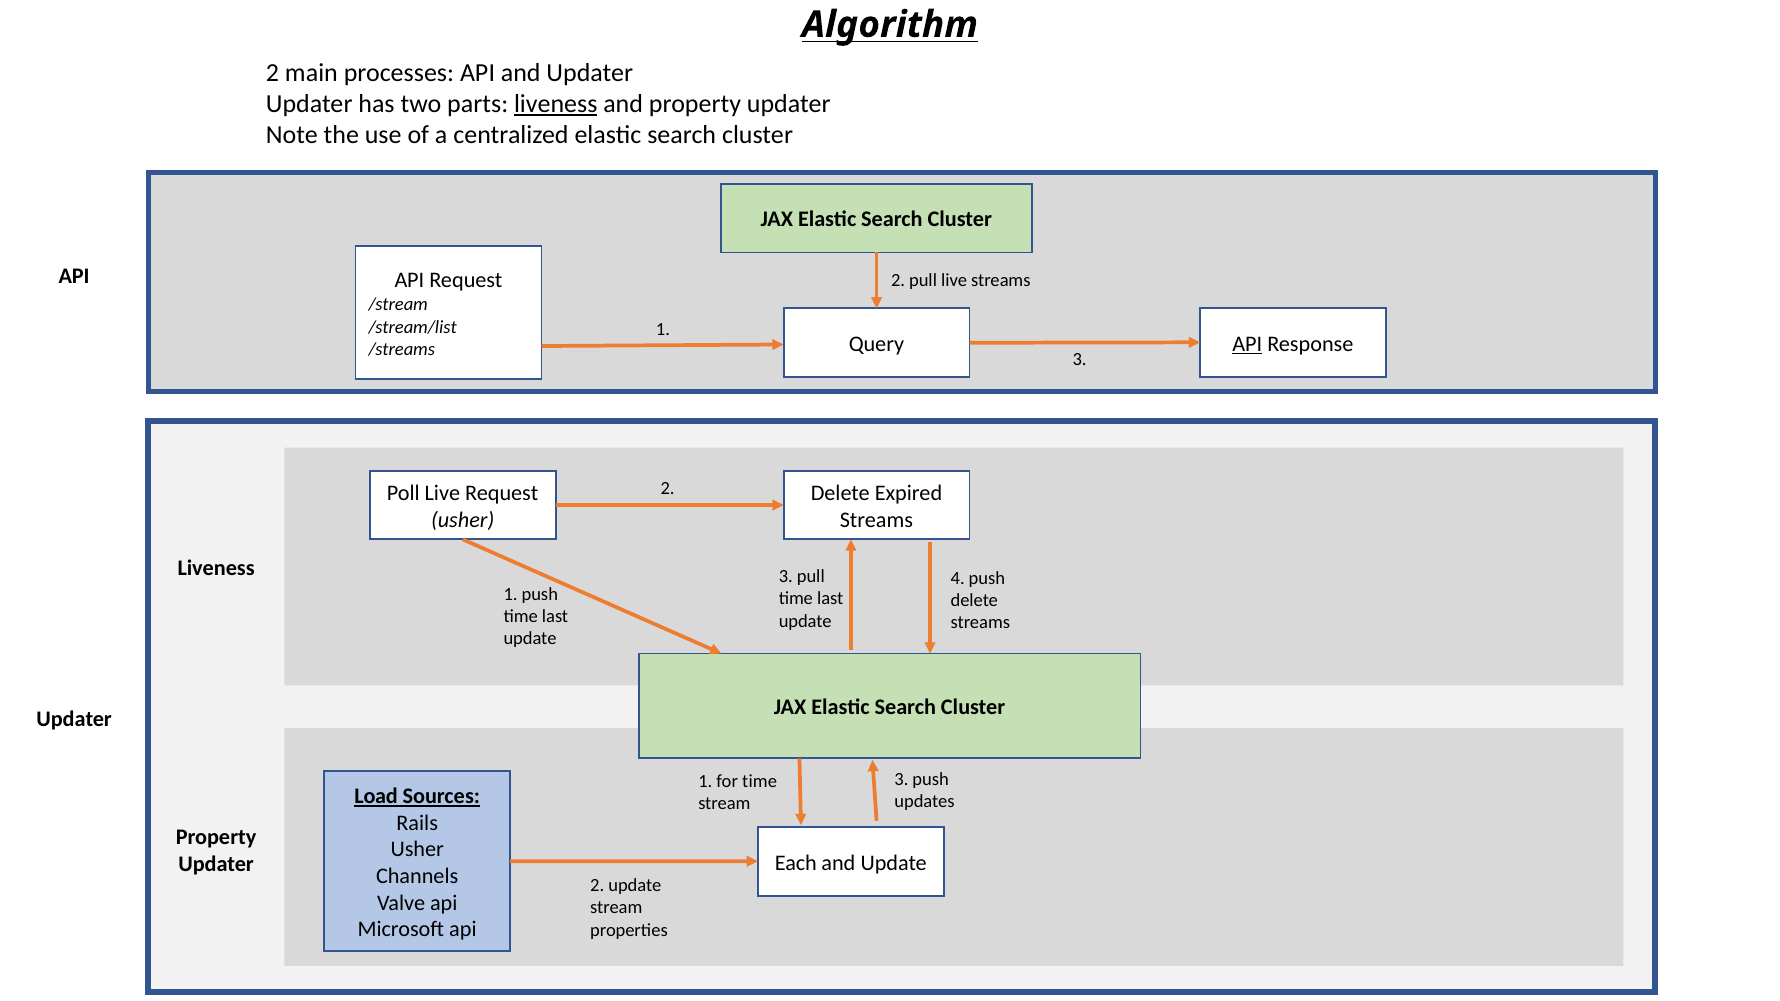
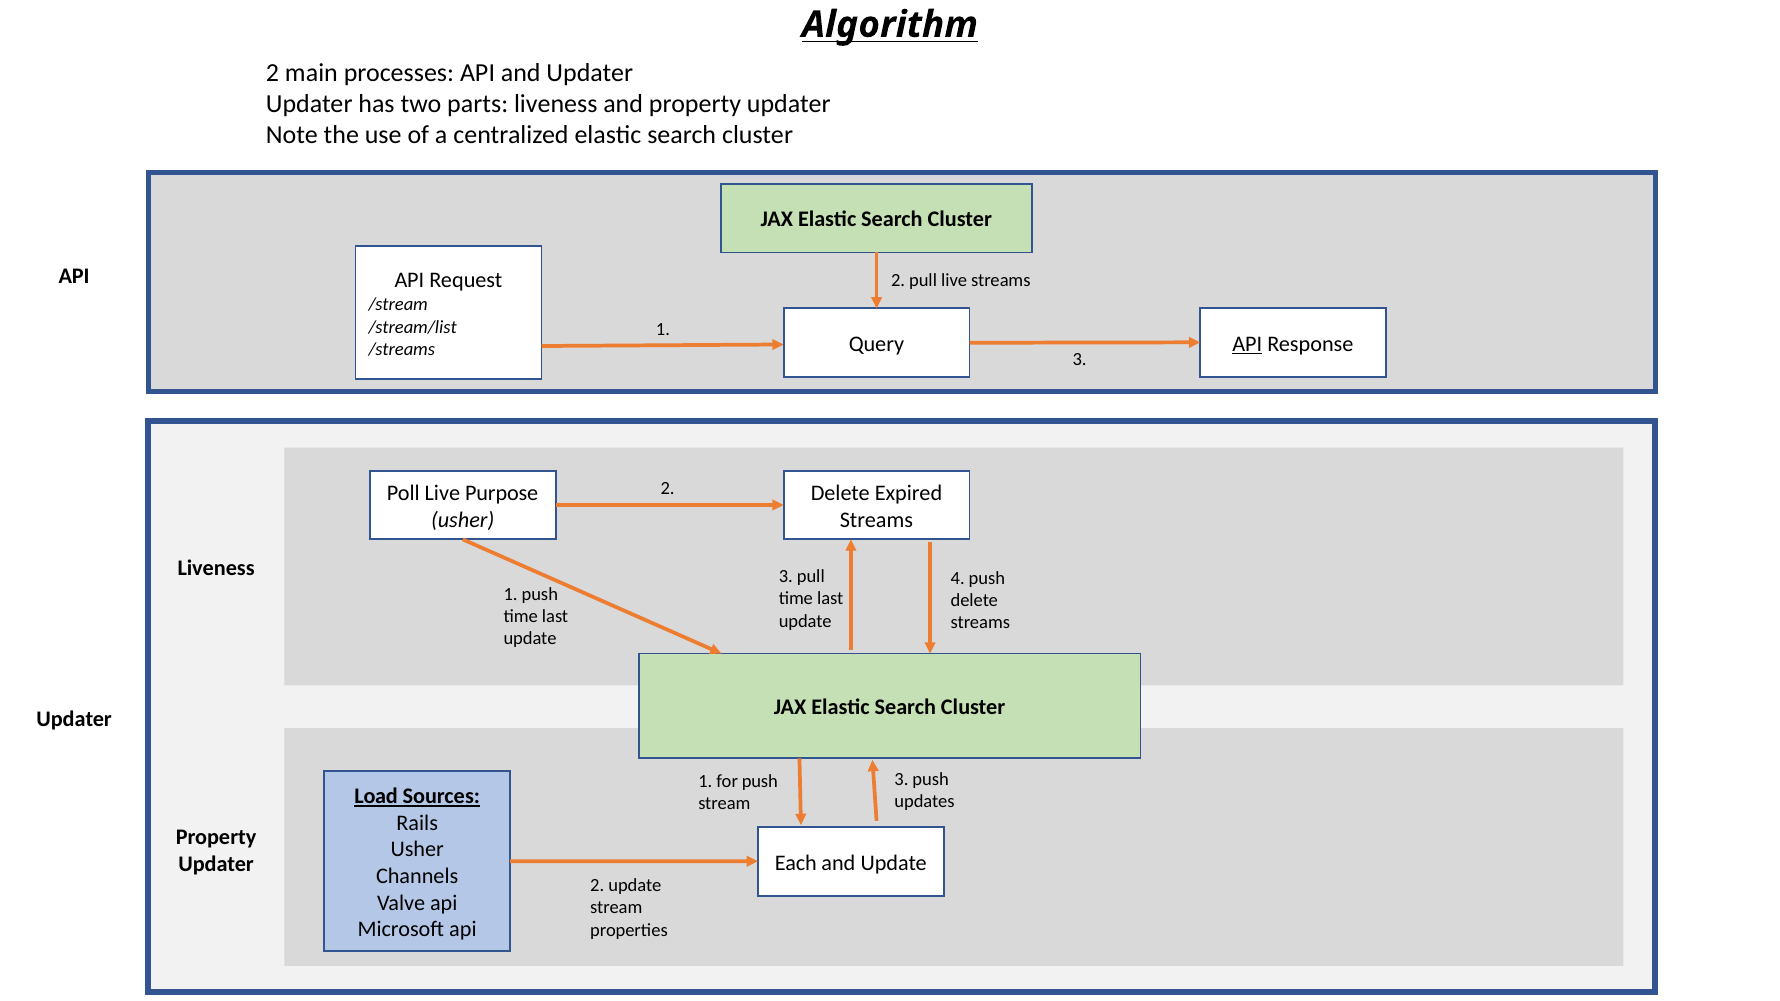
liveness at (556, 104) underline: present -> none
Live Request: Request -> Purpose
for time: time -> push
